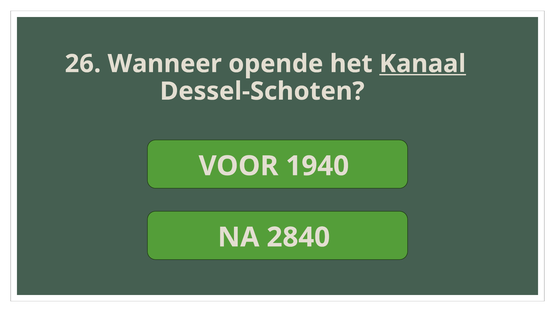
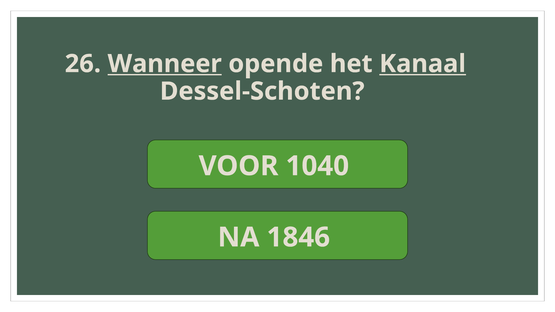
Wanneer underline: none -> present
1940: 1940 -> 1040
2840: 2840 -> 1846
